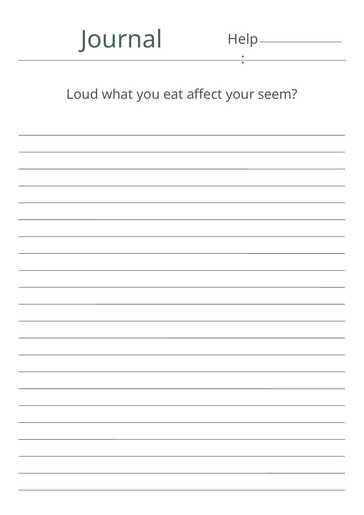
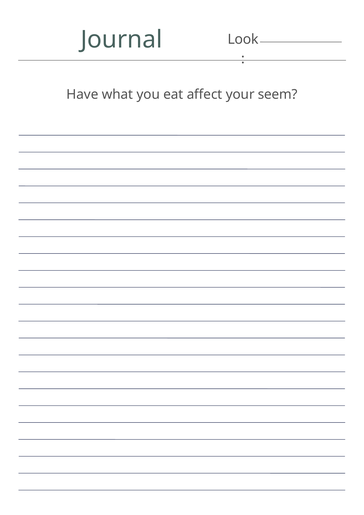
Help: Help -> Look
Loud: Loud -> Have
